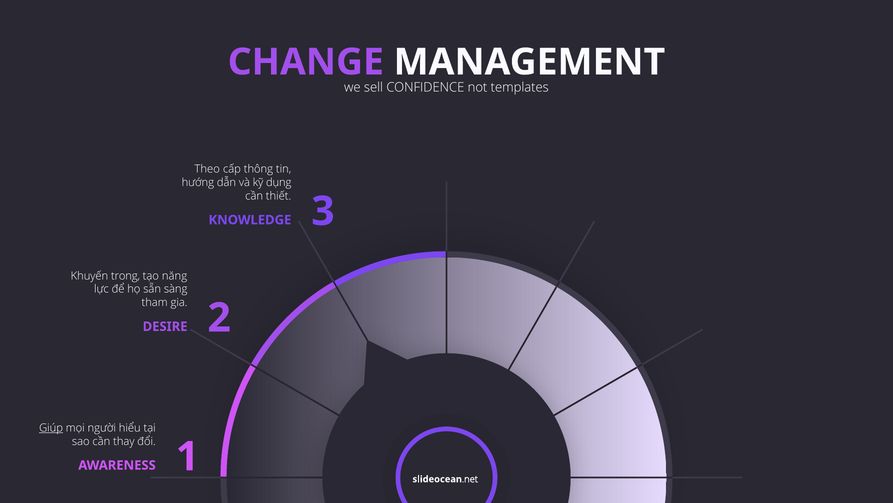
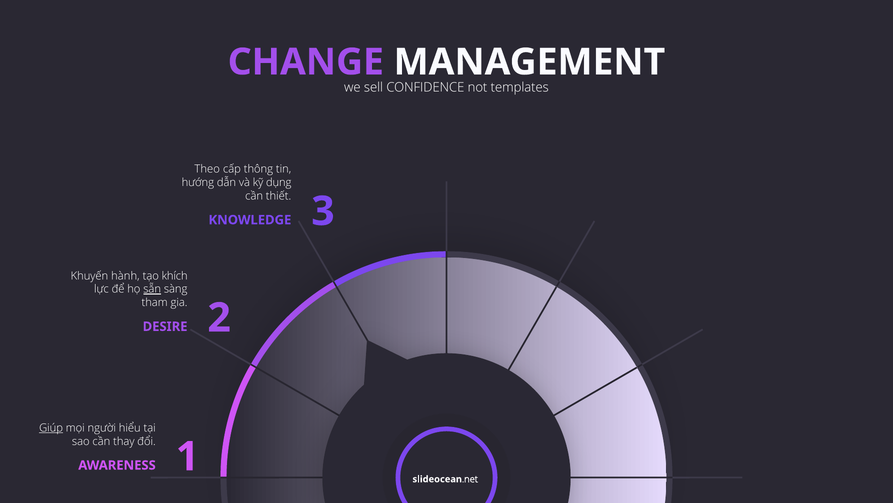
trong: trong -> hành
năng: năng -> khích
sẵn underline: none -> present
